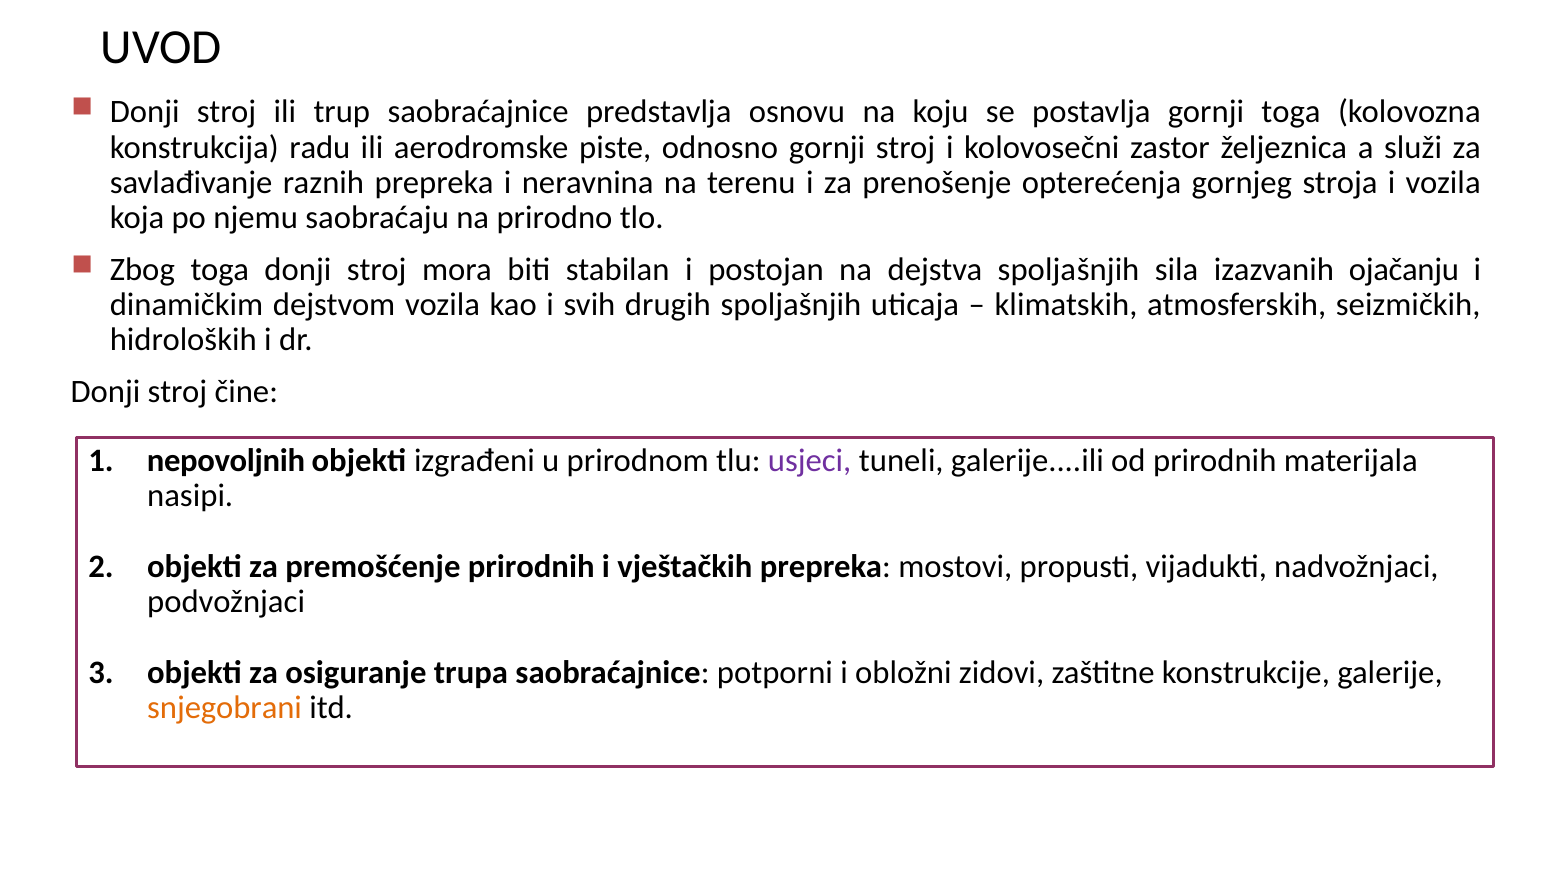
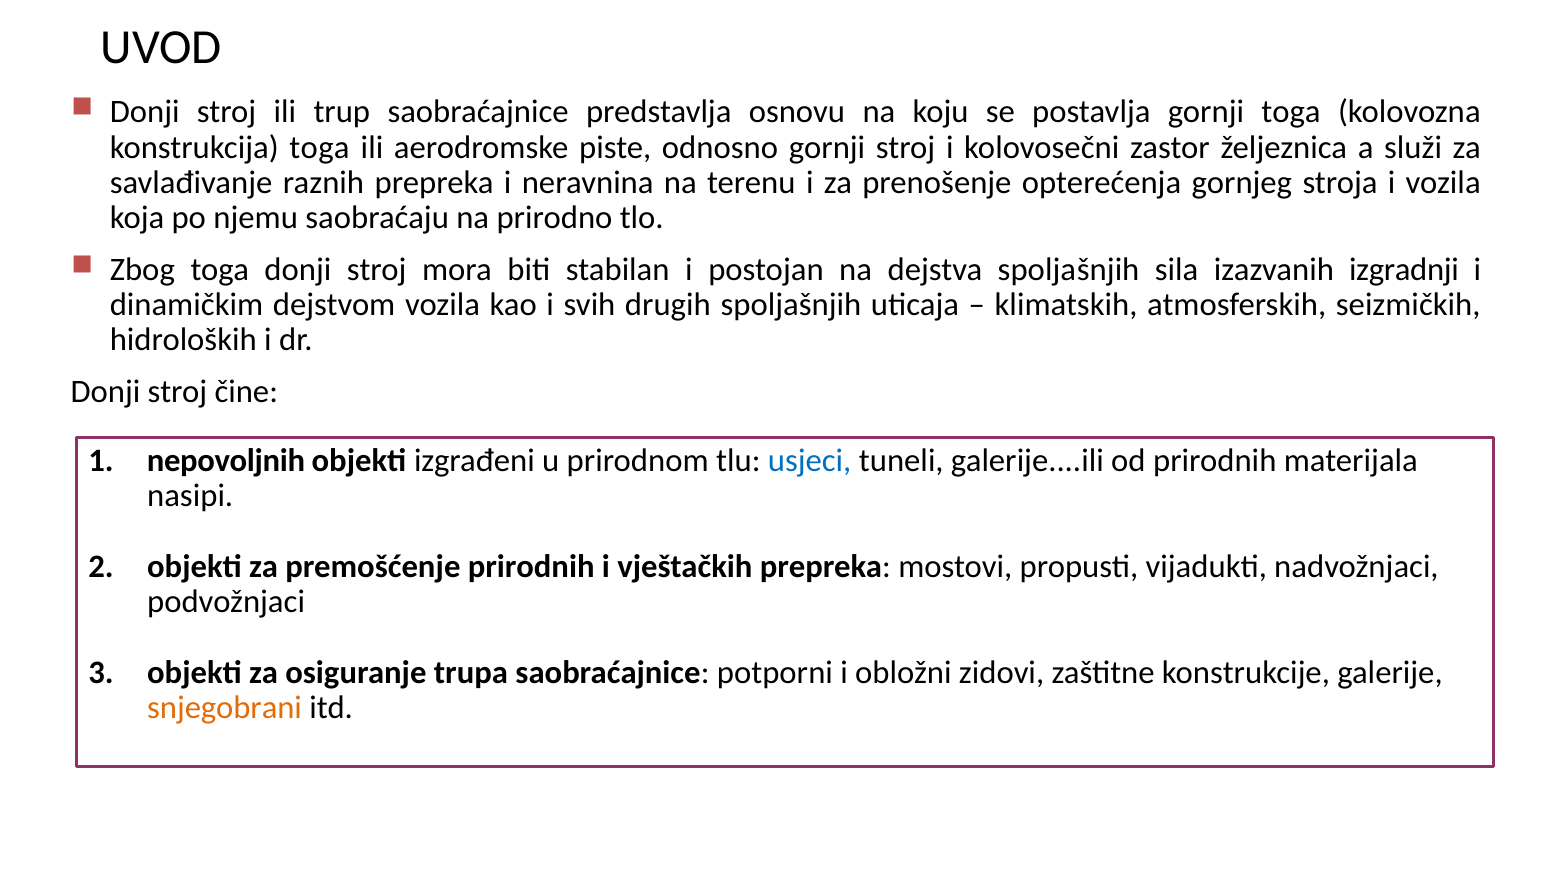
konstrukcija radu: radu -> toga
ojačanju: ojačanju -> izgradnji
usjeci colour: purple -> blue
